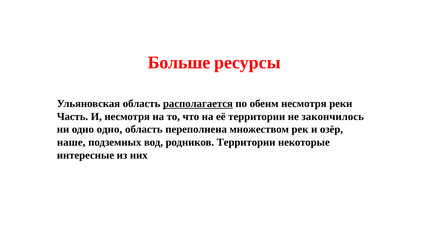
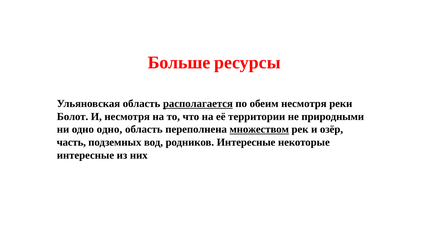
Часть: Часть -> Болот
закончилось: закончилось -> природными
множеством underline: none -> present
наше: наше -> часть
родников Территории: Территории -> Интересные
